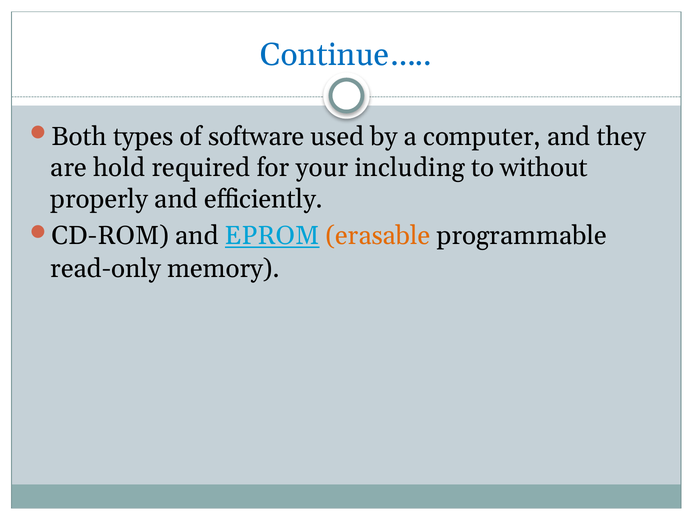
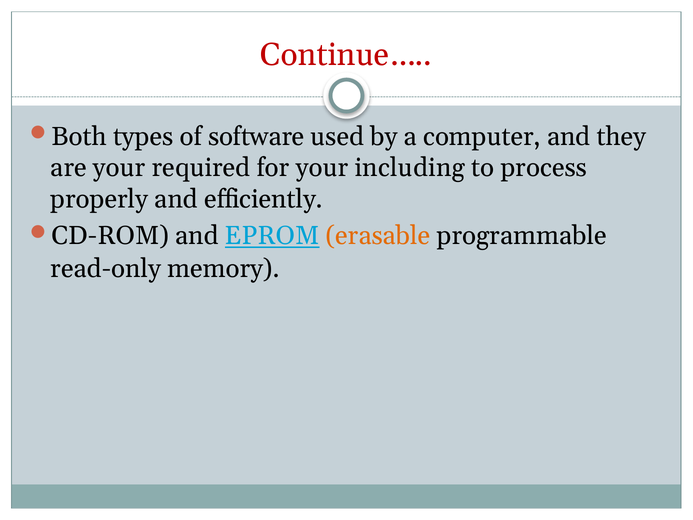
Continue… colour: blue -> red
are hold: hold -> your
without: without -> process
